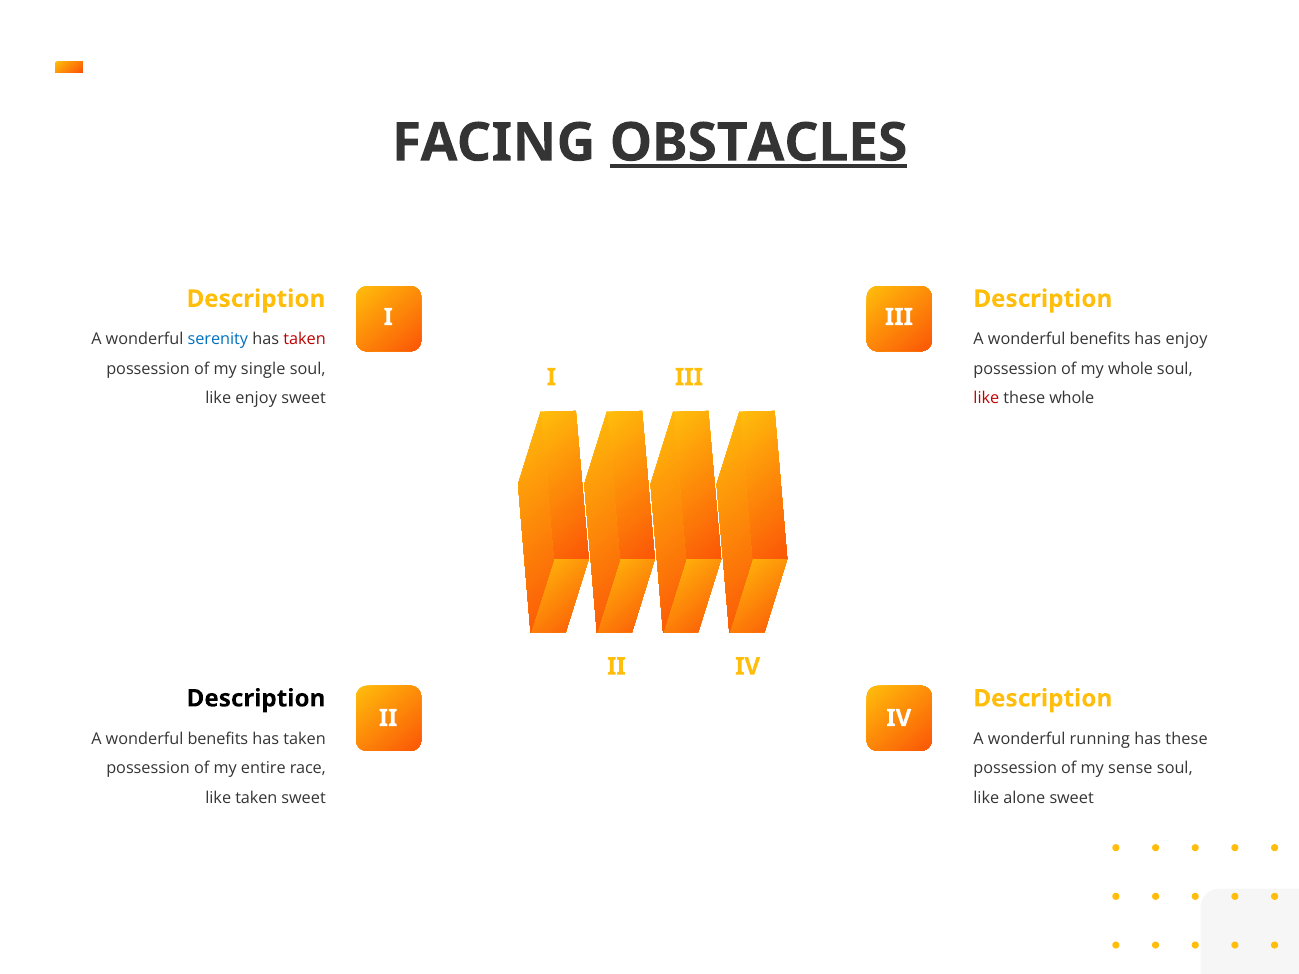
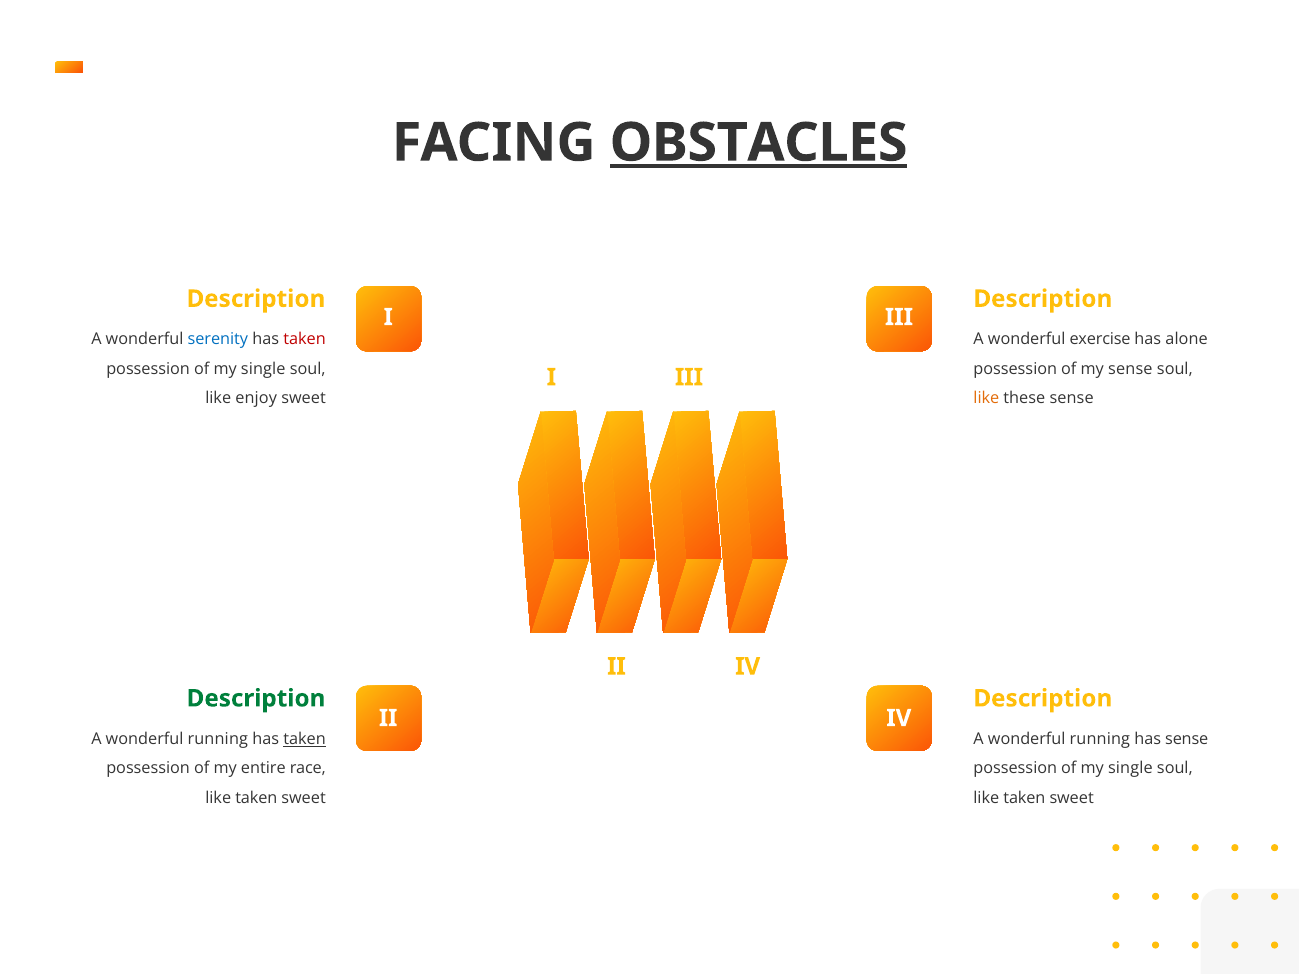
benefits at (1100, 340): benefits -> exercise
has enjoy: enjoy -> alone
my whole: whole -> sense
like at (986, 398) colour: red -> orange
these whole: whole -> sense
Description at (256, 699) colour: black -> green
benefits at (218, 739): benefits -> running
taken at (305, 739) underline: none -> present
has these: these -> sense
sense at (1130, 769): sense -> single
alone at (1024, 798): alone -> taken
